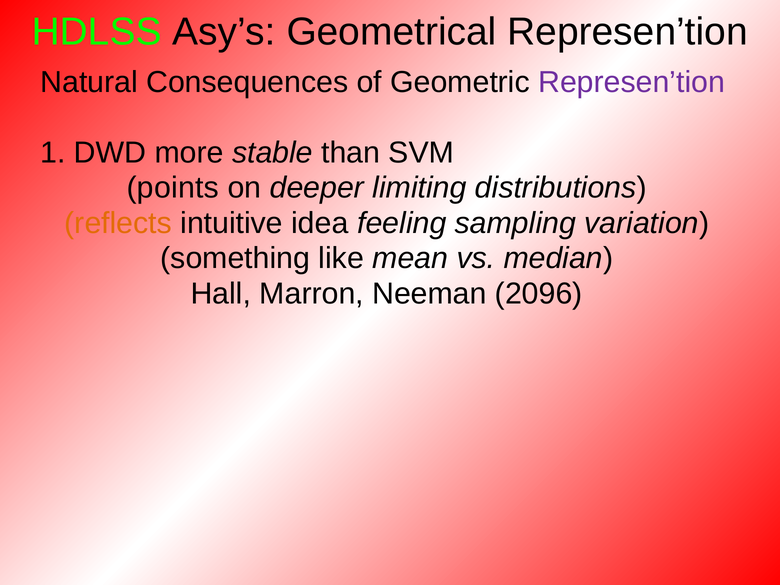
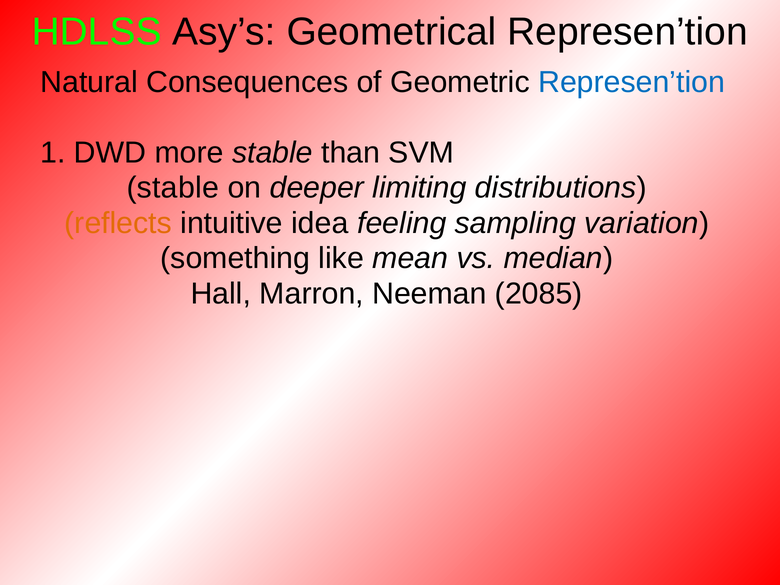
Represen’tion at (632, 82) colour: purple -> blue
points at (173, 188): points -> stable
2096: 2096 -> 2085
